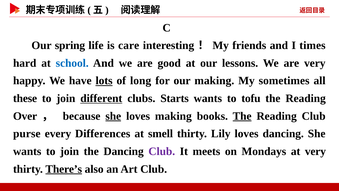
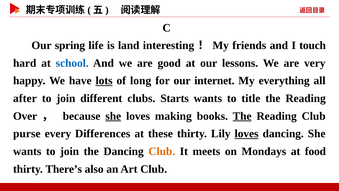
care: care -> land
times: times -> touch
our making: making -> internet
sometimes: sometimes -> everything
these: these -> after
different underline: present -> none
tofu: tofu -> title
smell: smell -> these
loves at (247, 133) underline: none -> present
Club at (162, 151) colour: purple -> orange
at very: very -> food
There’s underline: present -> none
